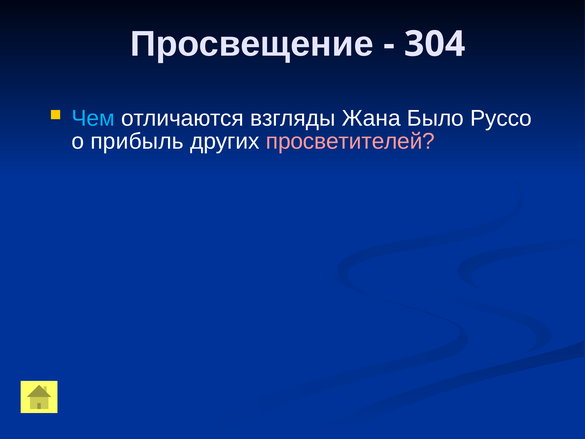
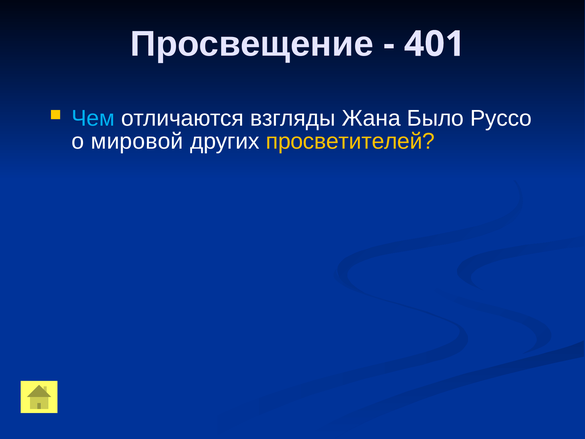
304: 304 -> 401
прибыль: прибыль -> мировой
просветителей colour: pink -> yellow
